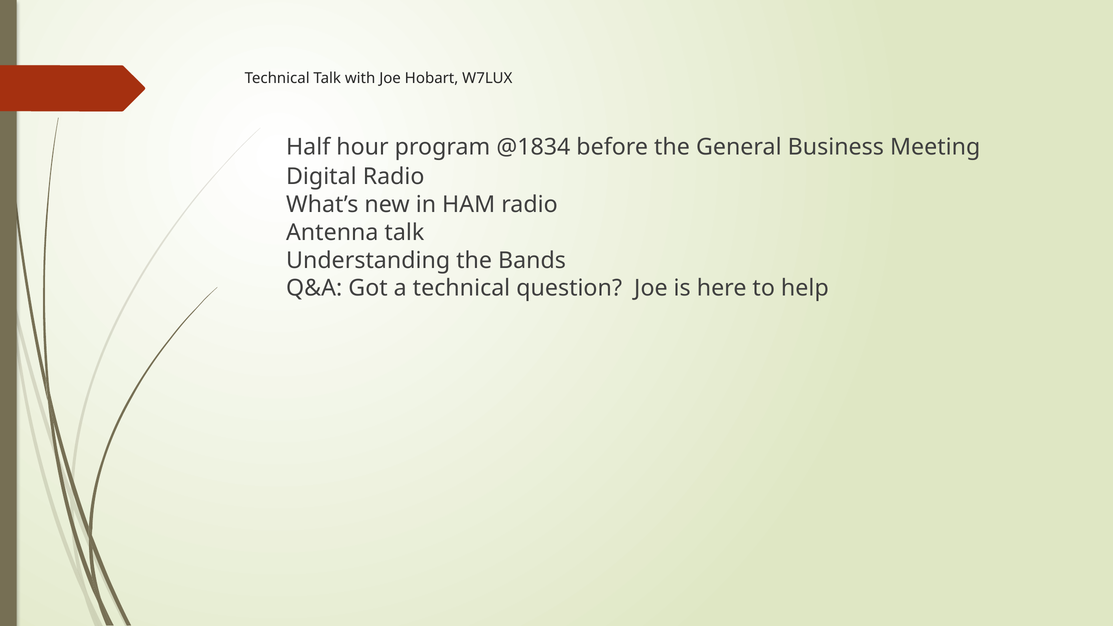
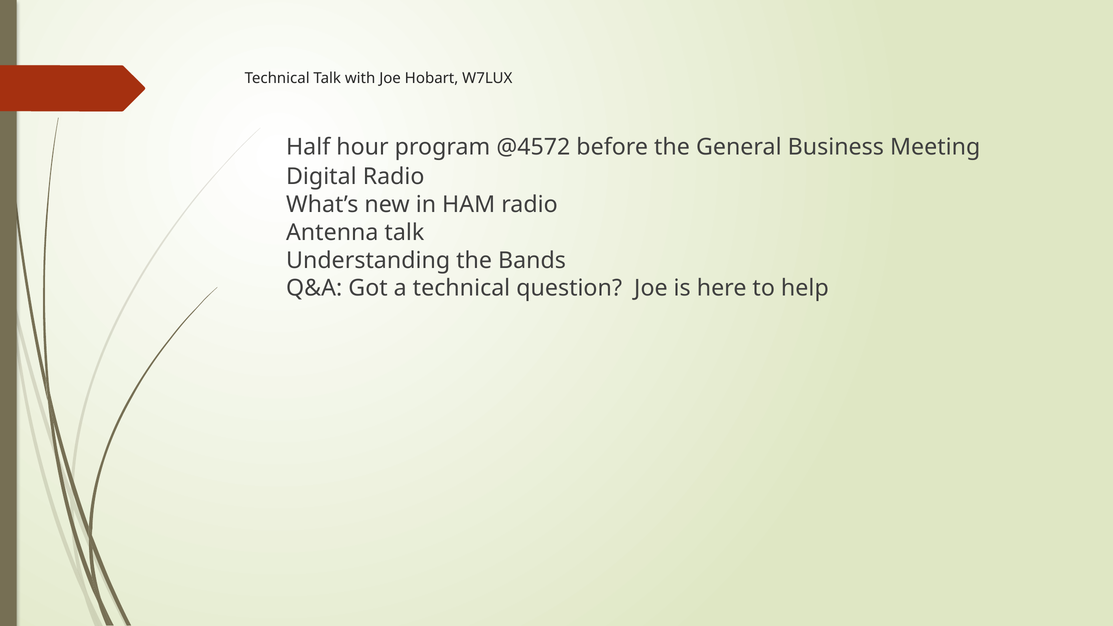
@1834: @1834 -> @4572
